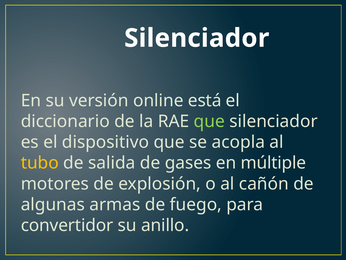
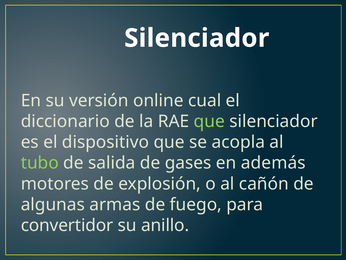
está: está -> cual
tubo colour: yellow -> light green
múltiple: múltiple -> además
